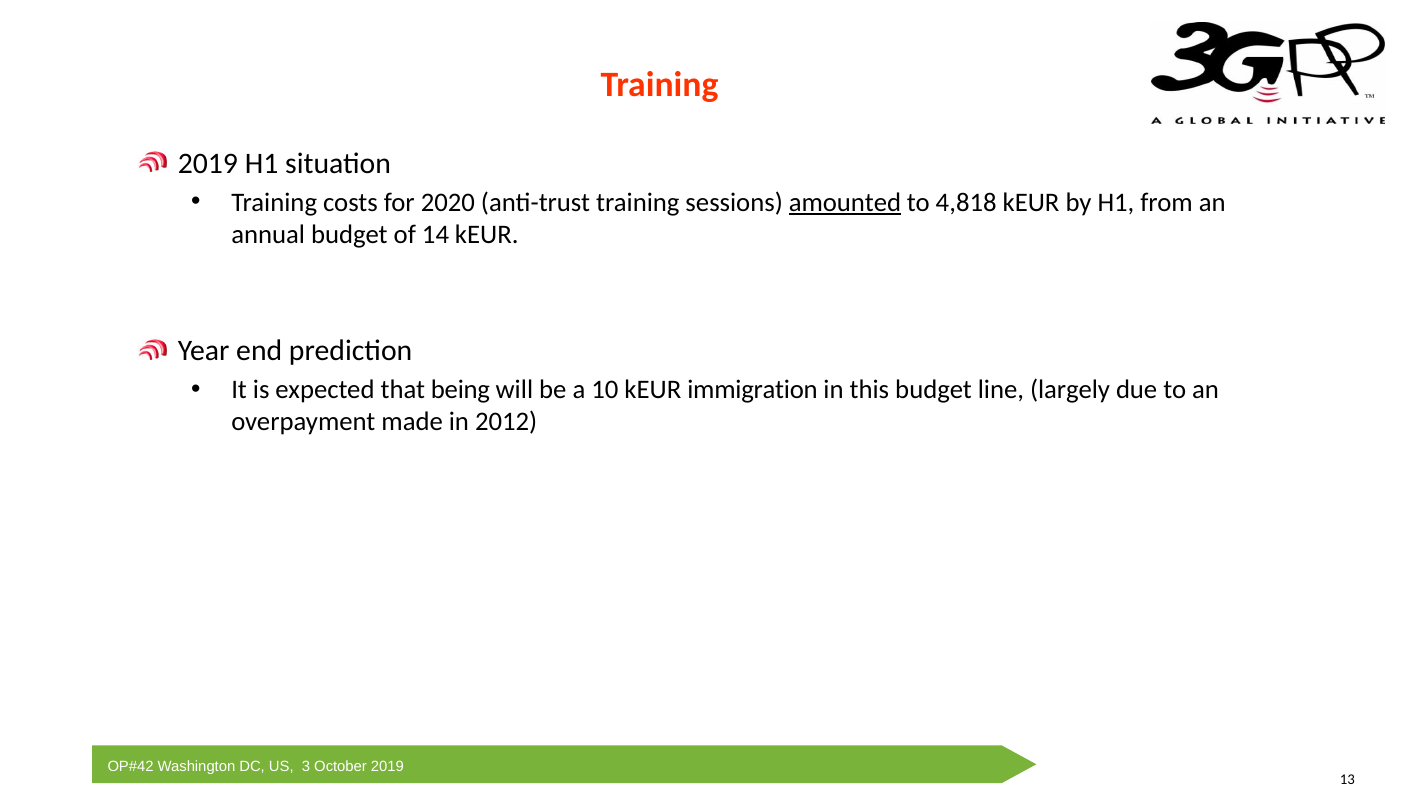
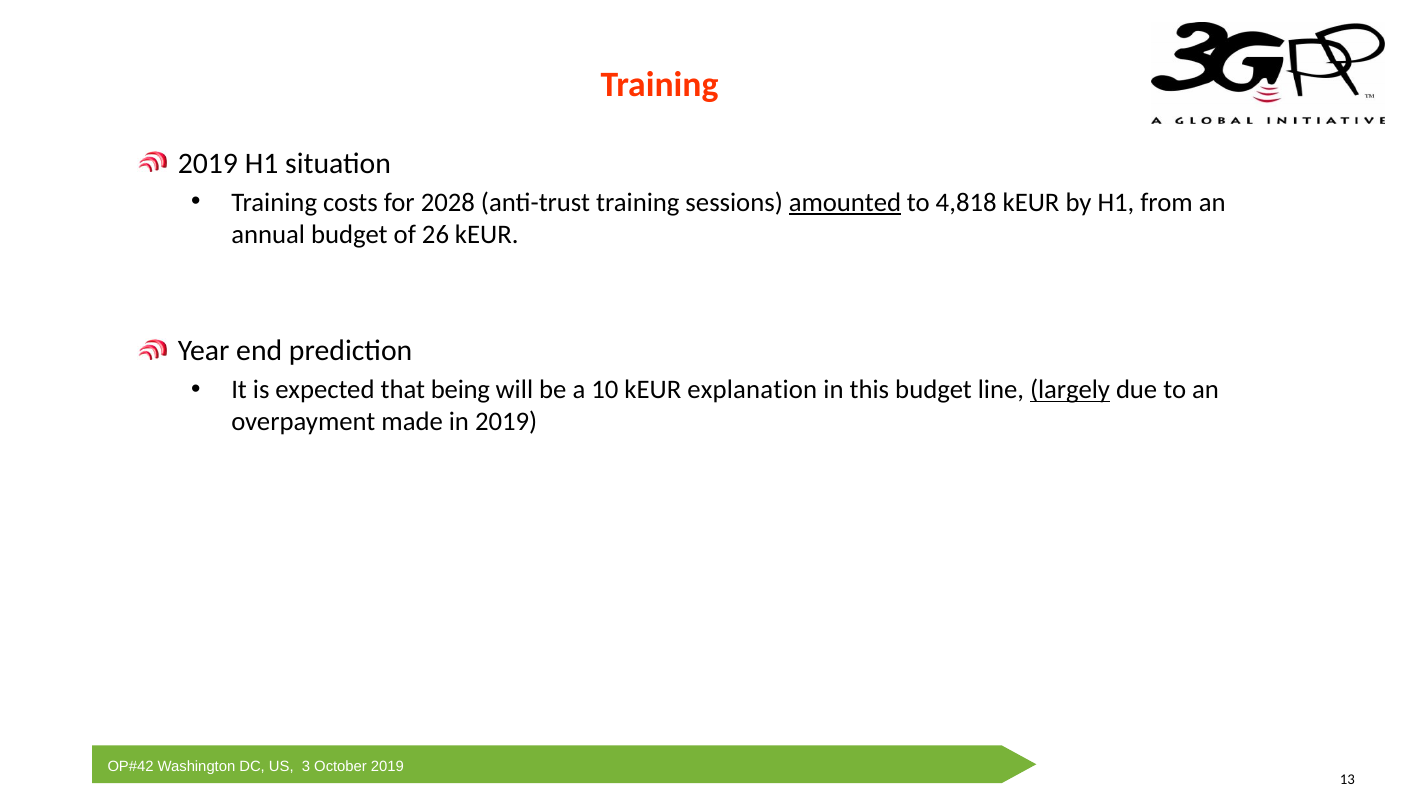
2020: 2020 -> 2028
14: 14 -> 26
immigration: immigration -> explanation
largely underline: none -> present
in 2012: 2012 -> 2019
